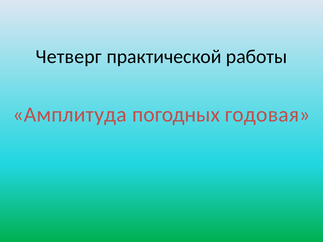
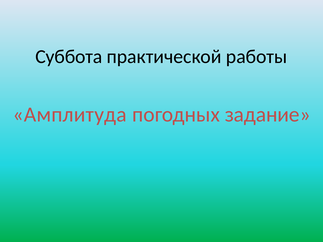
Четверг: Четверг -> Суббота
годовая: годовая -> задание
